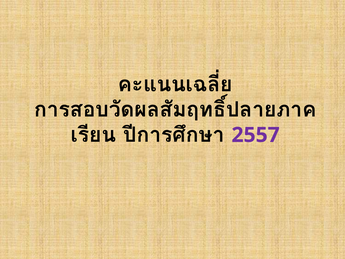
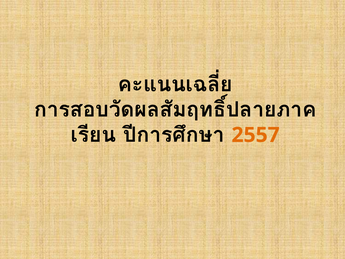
2557 colour: purple -> orange
